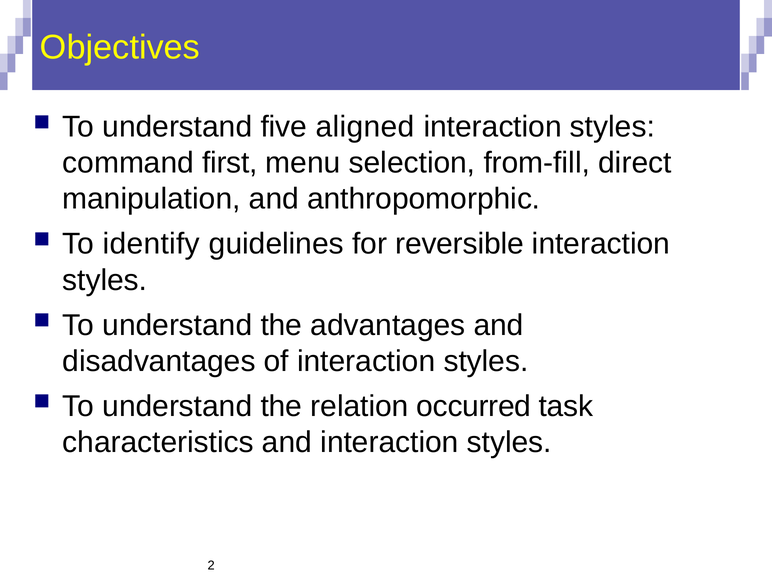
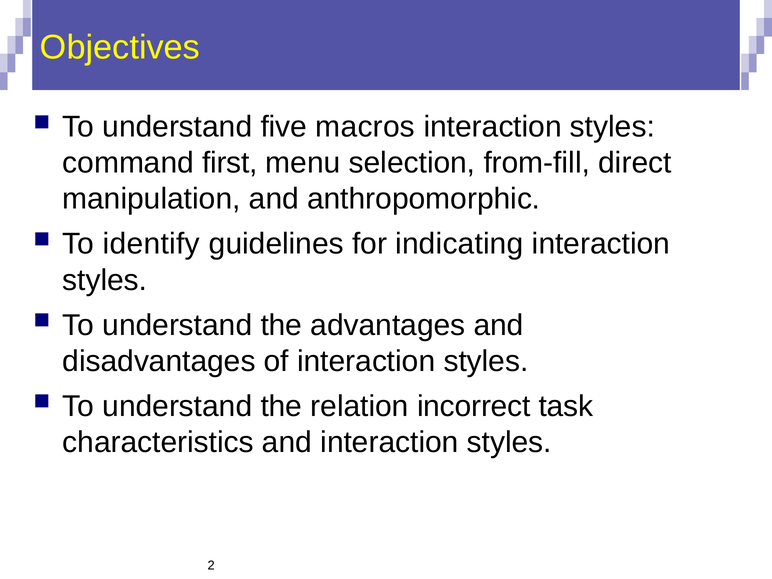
aligned: aligned -> macros
reversible: reversible -> indicating
occurred: occurred -> incorrect
